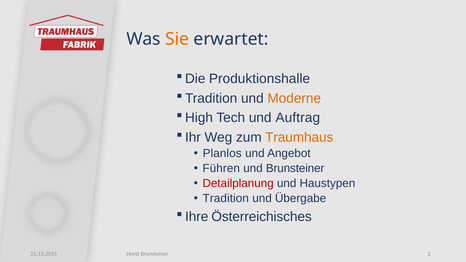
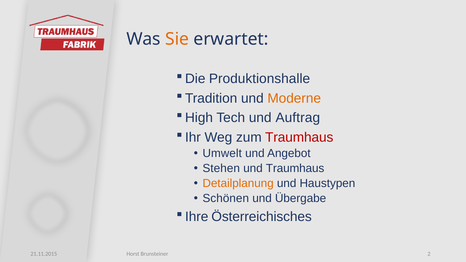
Traumhaus at (299, 137) colour: orange -> red
Planlos: Planlos -> Umwelt
Führen: Führen -> Stehen
und Brunsteiner: Brunsteiner -> Traumhaus
Detailplanung colour: red -> orange
Tradition: Tradition -> Schönen
